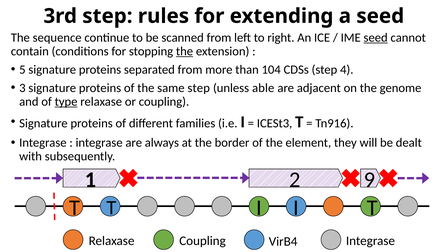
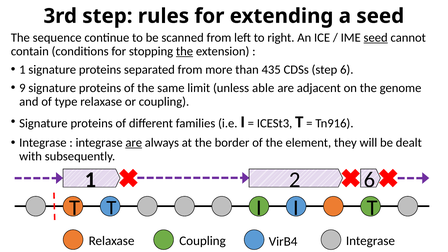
5 at (22, 70): 5 -> 1
104: 104 -> 435
step 4: 4 -> 6
3: 3 -> 9
same step: step -> limit
type underline: present -> none
are at (134, 143) underline: none -> present
2 9: 9 -> 6
